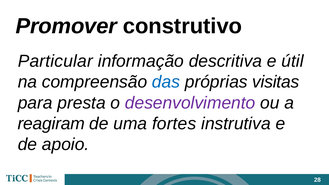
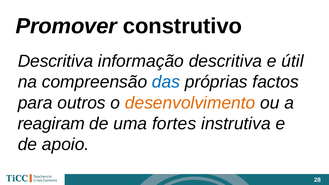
Particular at (55, 61): Particular -> Descritiva
visitas: visitas -> factos
presta: presta -> outros
desenvolvimento colour: purple -> orange
